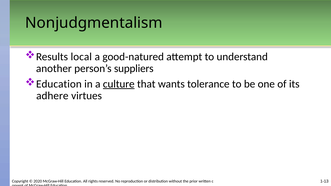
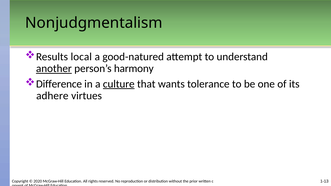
another underline: none -> present
suppliers: suppliers -> harmony
Education at (59, 84): Education -> Difference
